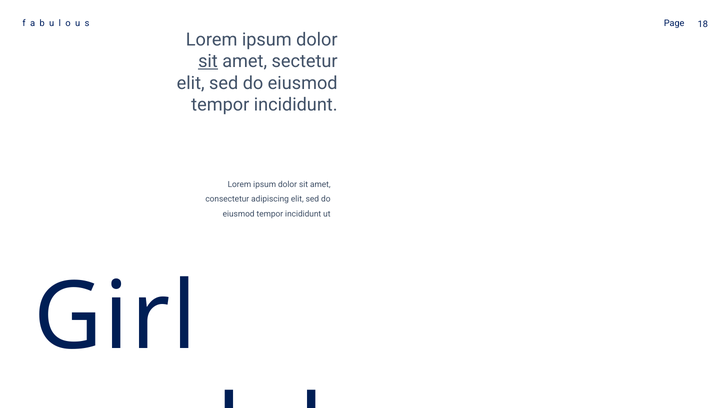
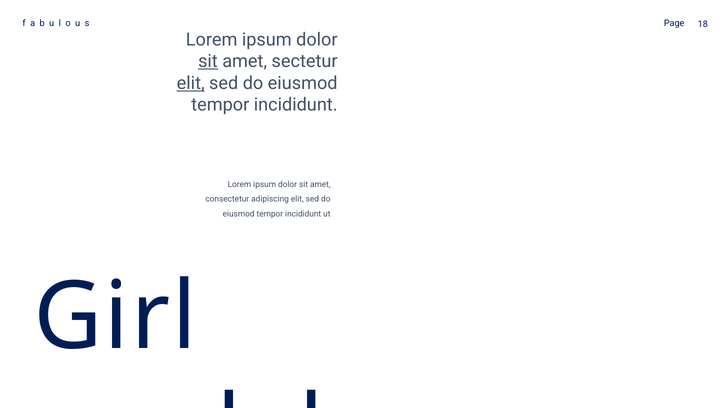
elit at (191, 83) underline: none -> present
